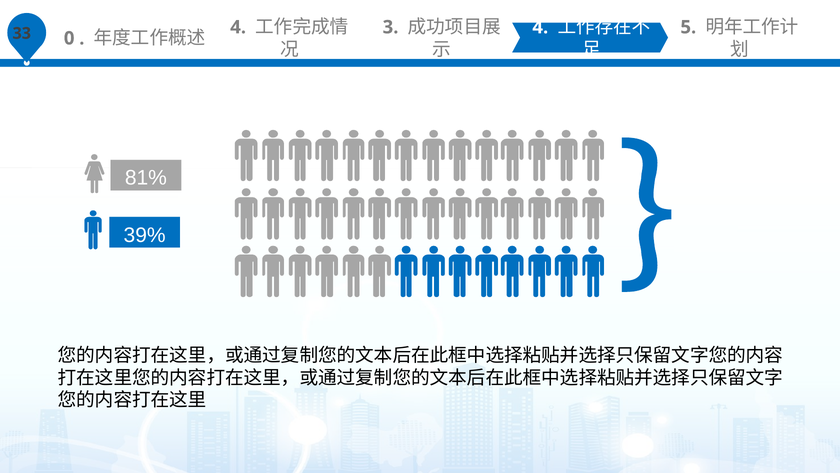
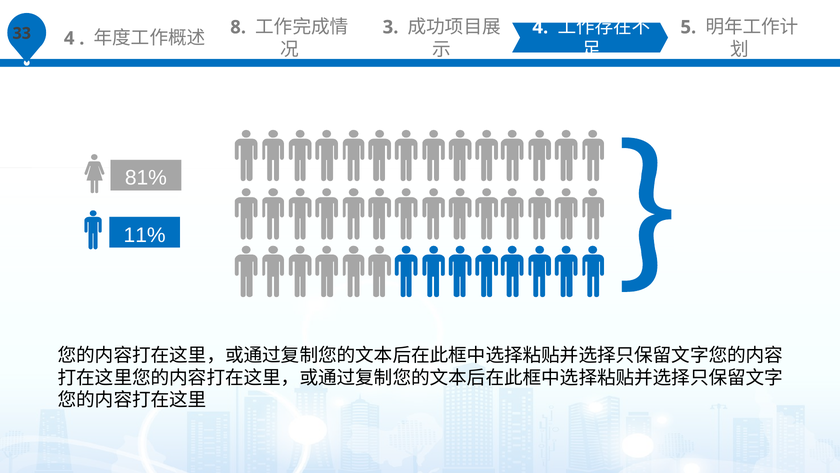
0 at (69, 38): 0 -> 4
4 at (238, 27): 4 -> 8
39%: 39% -> 11%
